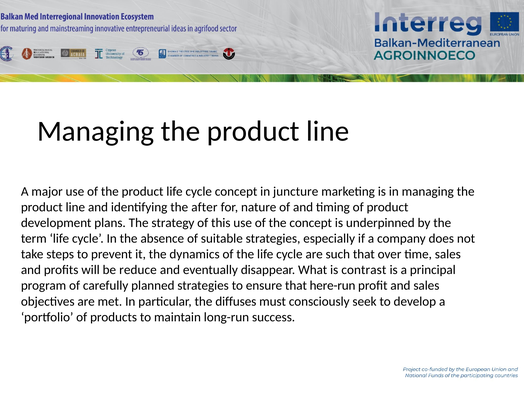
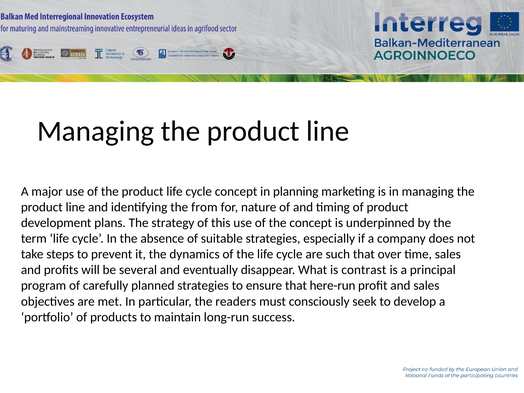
juncture: juncture -> planning
after: after -> from
reduce: reduce -> several
diffuses: diffuses -> readers
